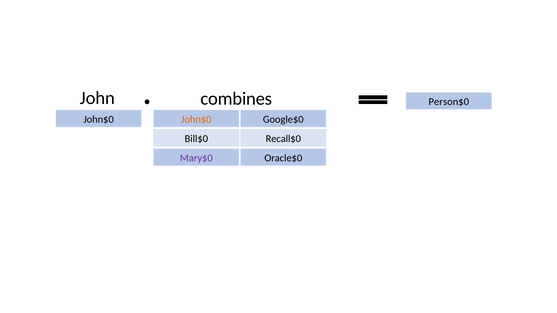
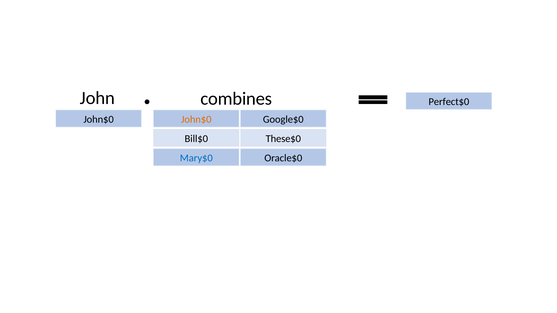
Person$0: Person$0 -> Perfect$0
Recall$0: Recall$0 -> These$0
Mary$0 colour: purple -> blue
